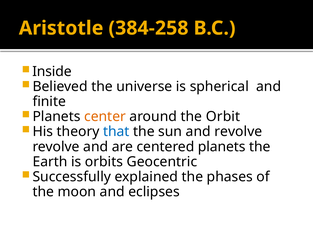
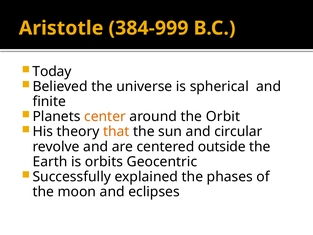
384-258: 384-258 -> 384-999
Inside: Inside -> Today
that colour: blue -> orange
and revolve: revolve -> circular
centered planets: planets -> outside
